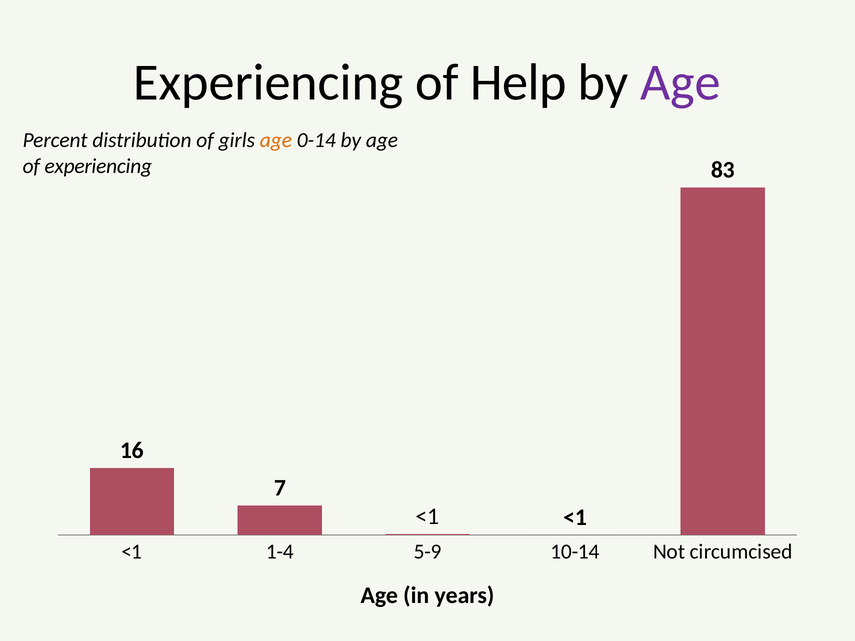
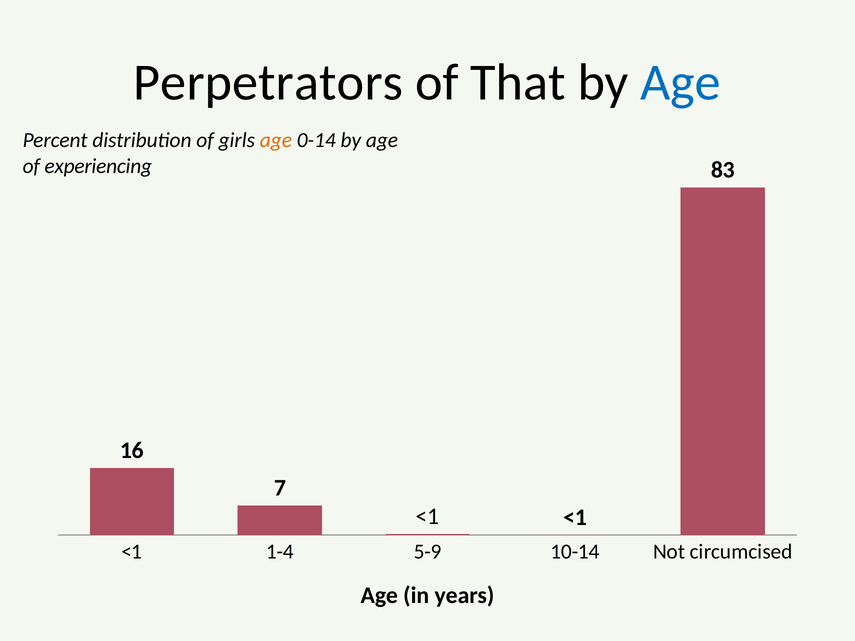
Experiencing at (268, 83): Experiencing -> Perpetrators
Help: Help -> That
Age at (681, 83) colour: purple -> blue
